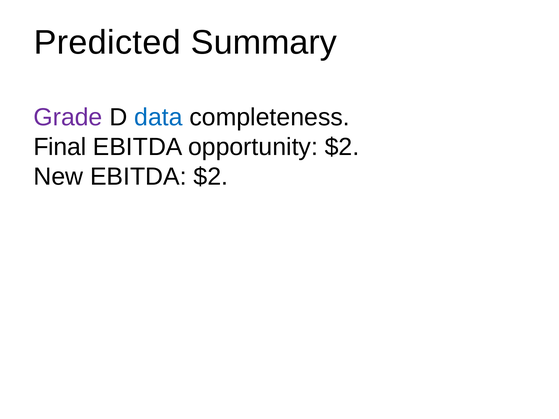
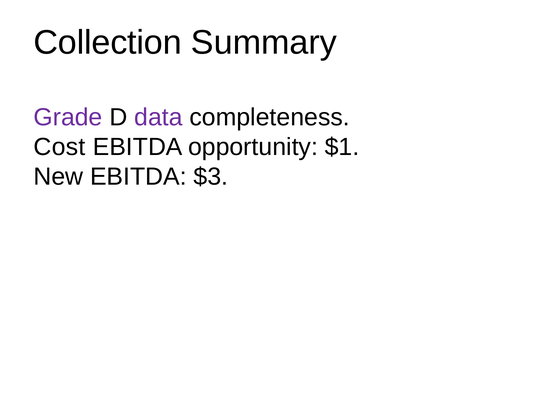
Predicted: Predicted -> Collection
data colour: blue -> purple
Final: Final -> Cost
opportunity $2: $2 -> $1
EBITDA $2: $2 -> $3
